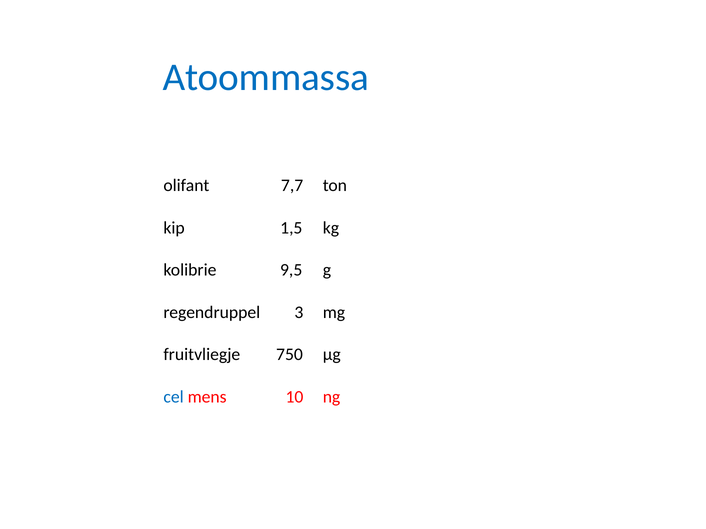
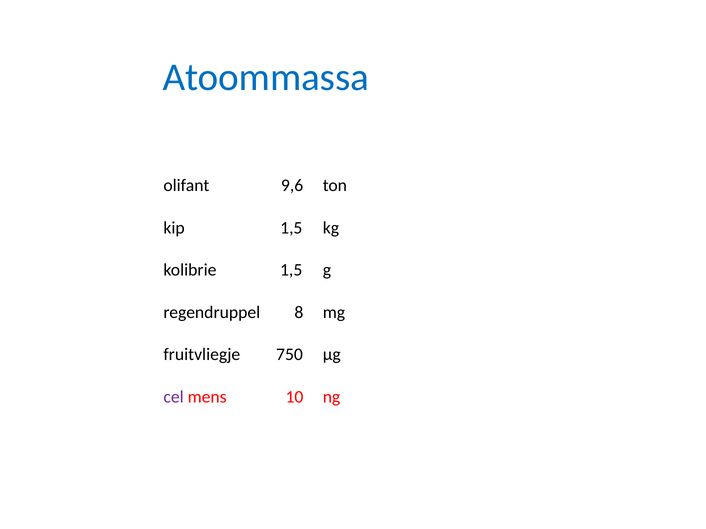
7,7: 7,7 -> 9,6
kolibrie 9,5: 9,5 -> 1,5
3: 3 -> 8
cel colour: blue -> purple
